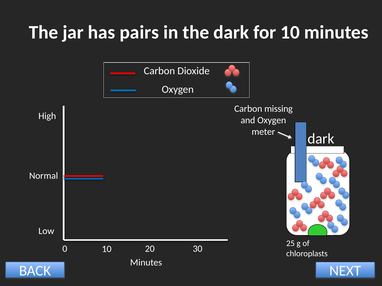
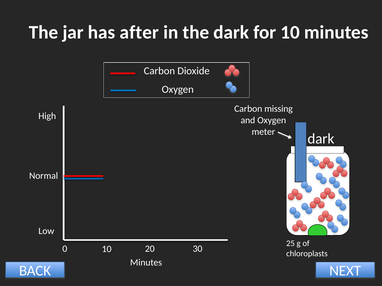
pairs: pairs -> after
